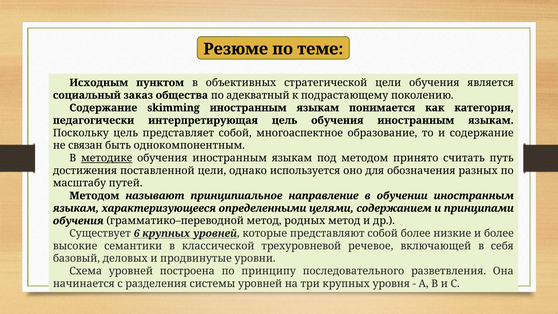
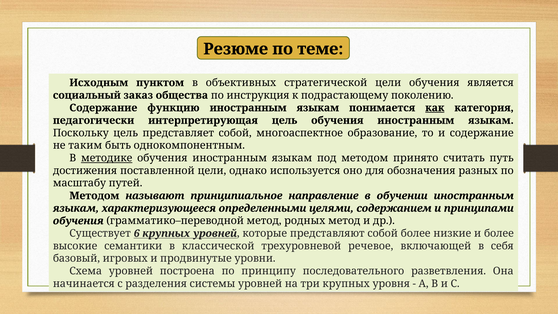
адекватный: адекватный -> инструкция
skimming: skimming -> функцию
как underline: none -> present
связан: связан -> таким
деловых: деловых -> игровых
